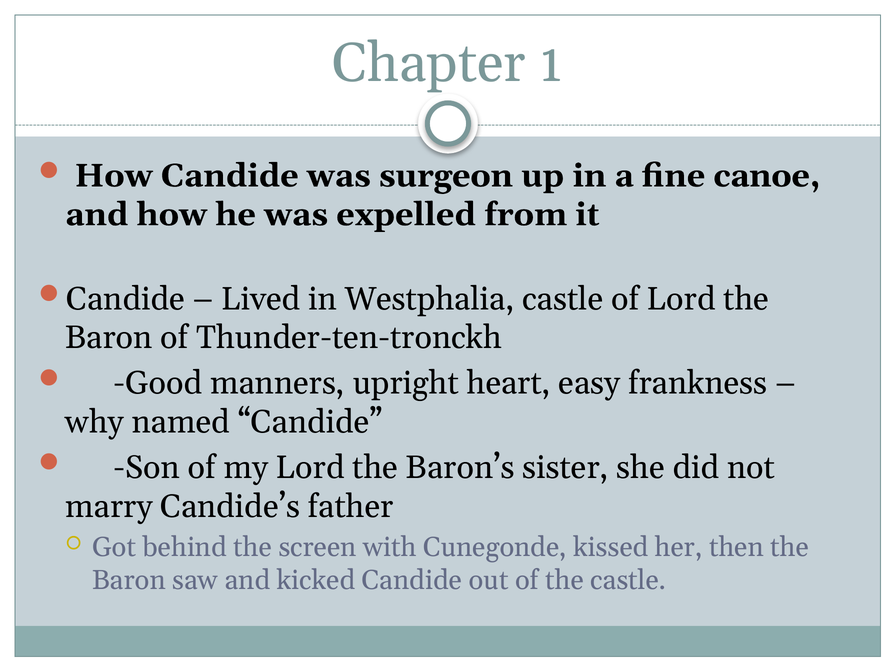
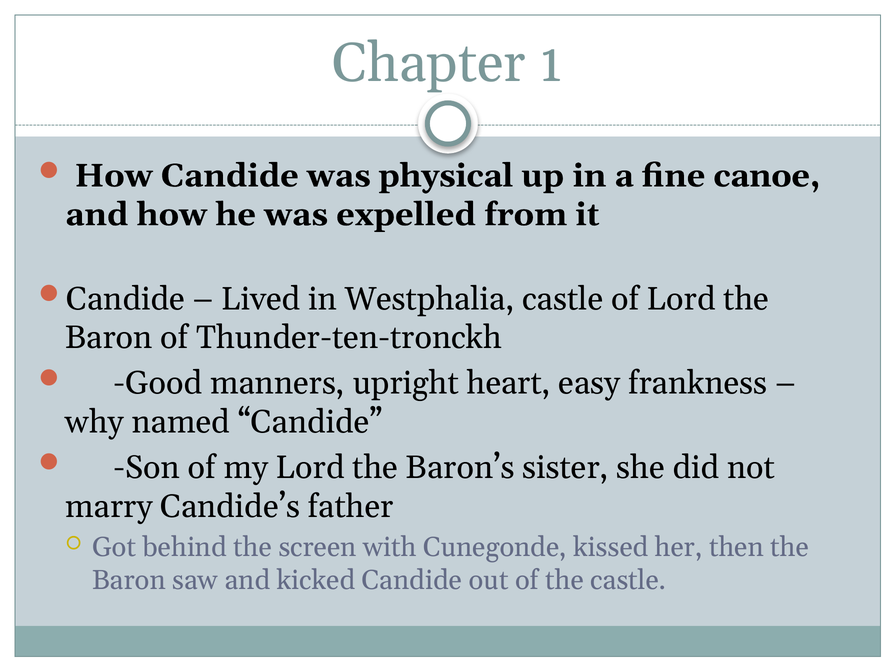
surgeon: surgeon -> physical
